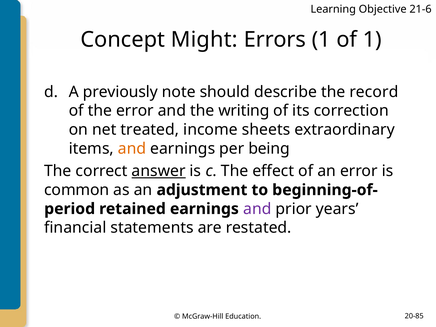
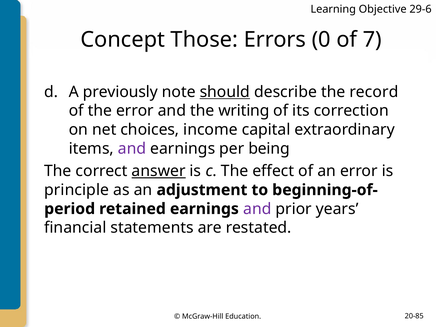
21-6: 21-6 -> 29-6
Might: Might -> Those
Errors 1: 1 -> 0
of 1: 1 -> 7
should underline: none -> present
treated: treated -> choices
sheets: sheets -> capital
and at (132, 149) colour: orange -> purple
common: common -> principle
